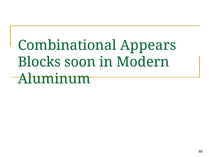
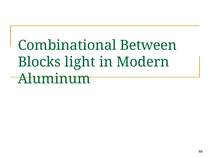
Appears: Appears -> Between
soon: soon -> light
